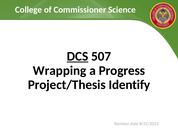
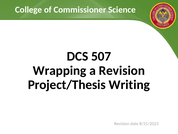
DCS underline: present -> none
a Progress: Progress -> Revision
Identify: Identify -> Writing
